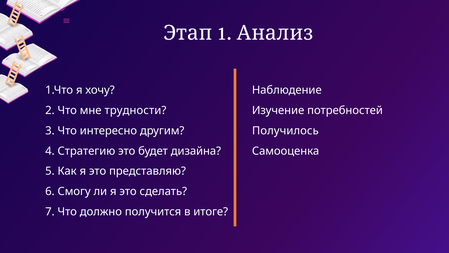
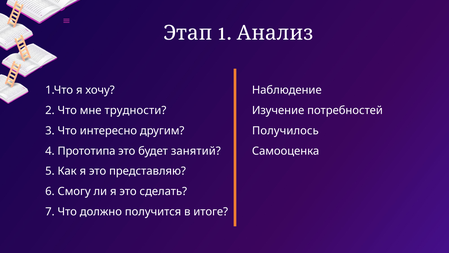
Стратегию: Стратегию -> Прототипа
дизайна: дизайна -> занятий
